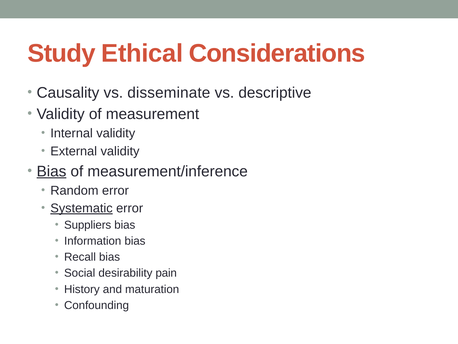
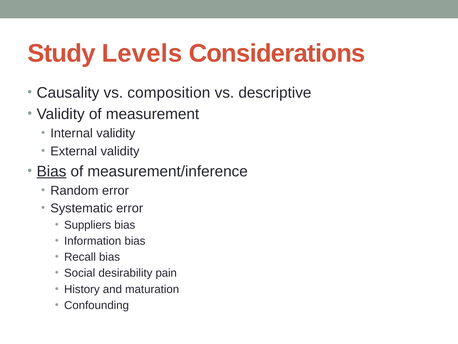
Ethical: Ethical -> Levels
disseminate: disseminate -> composition
Systematic underline: present -> none
